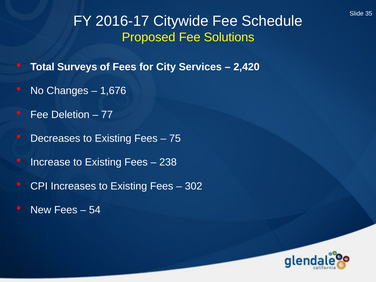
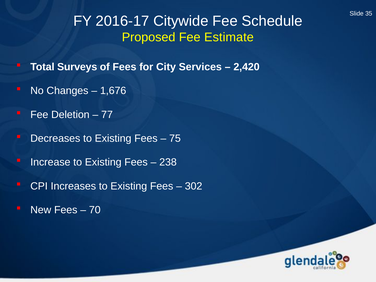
Solutions: Solutions -> Estimate
54: 54 -> 70
